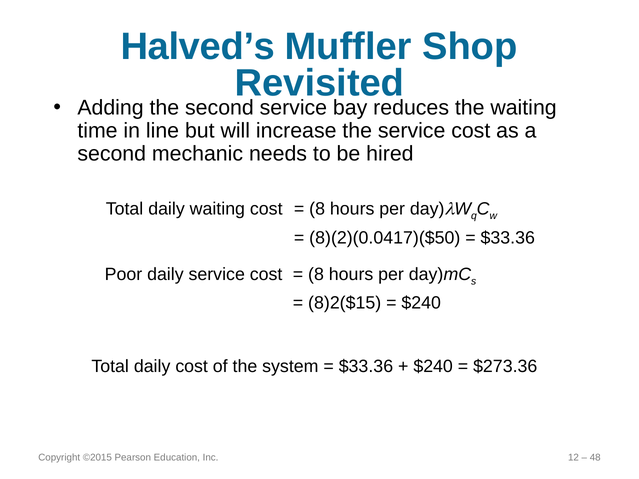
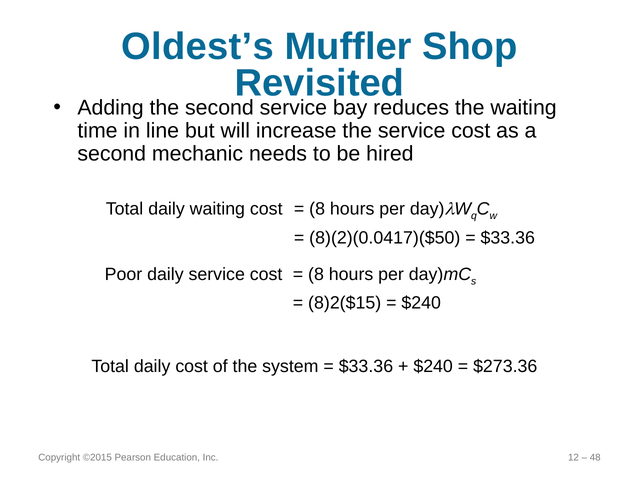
Halved’s: Halved’s -> Oldest’s
